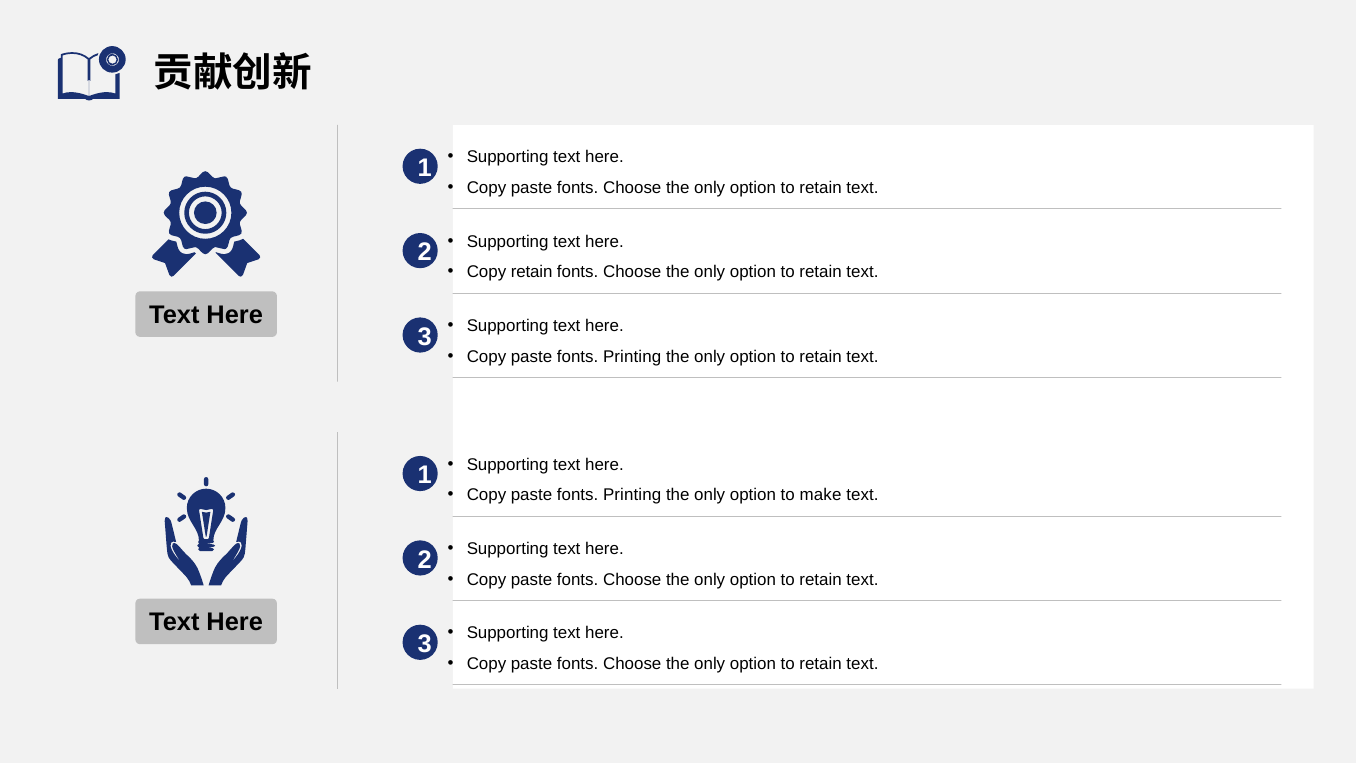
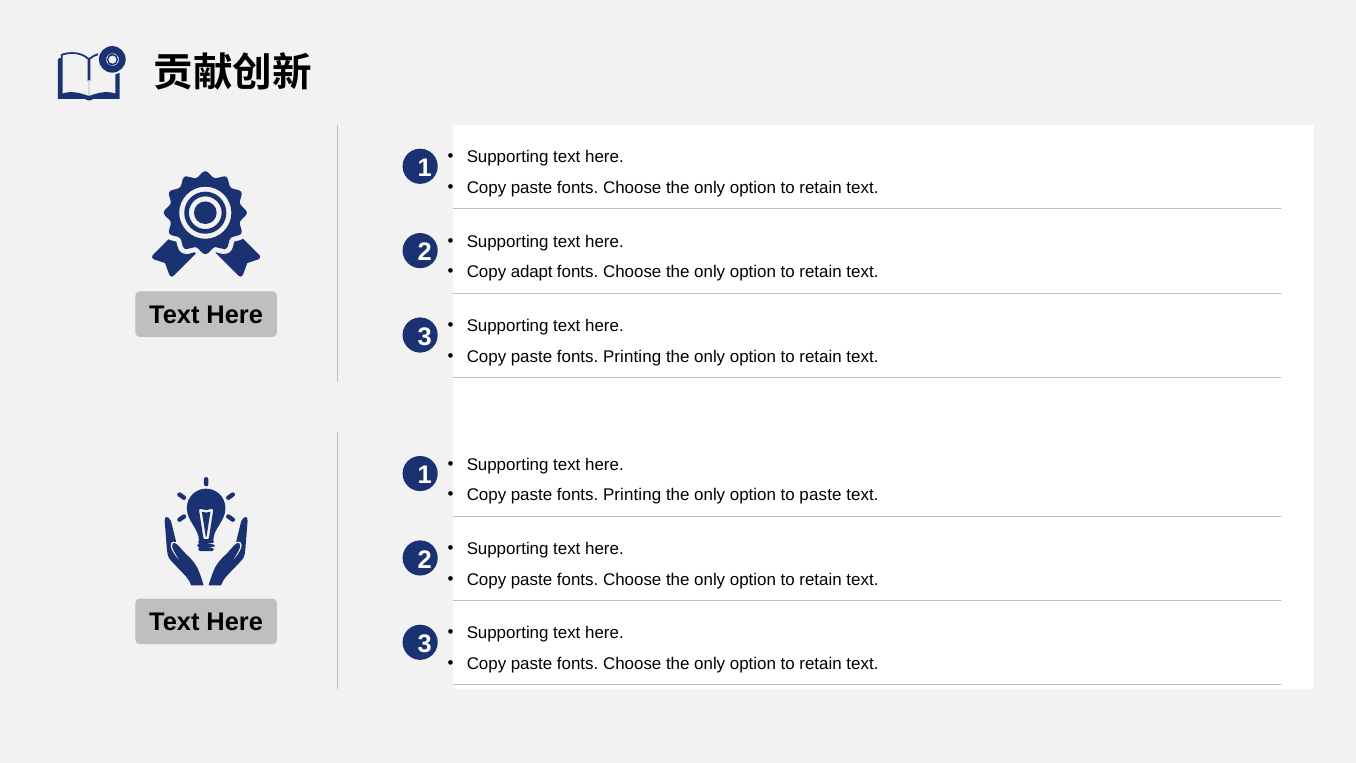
Copy retain: retain -> adapt
to make: make -> paste
